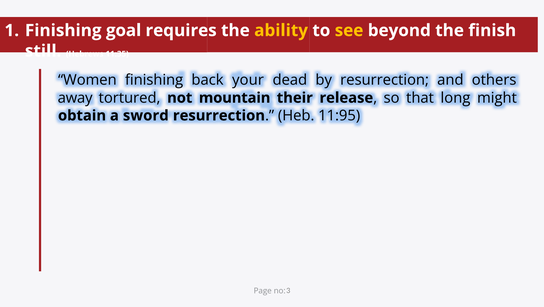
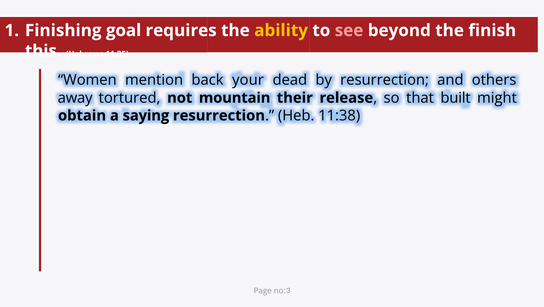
see colour: yellow -> pink
still: still -> this
Women finishing: finishing -> mention
long: long -> built
sword: sword -> saying
11:95: 11:95 -> 11:38
